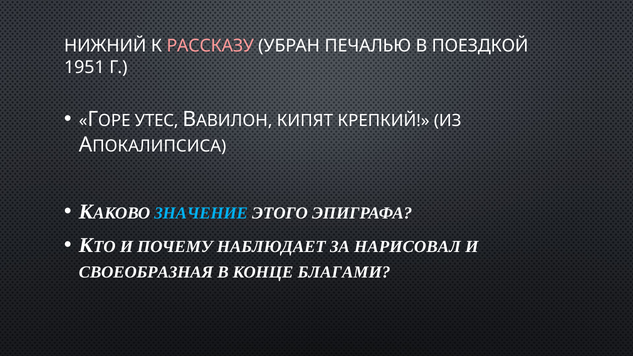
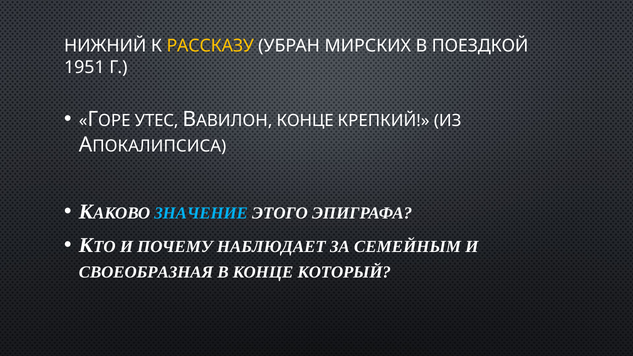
РАССКАЗУ colour: pink -> yellow
ПЕЧАЛЬЮ: ПЕЧАЛЬЮ -> МИРСКИХ
КИПЯТ at (305, 121): КИПЯТ -> КОНЦЕ
НАРИСОВАЛ: НАРИСОВАЛ -> СЕМЕЙНЫМ
БЛАГАМИ: БЛАГАМИ -> КОТОРЫЙ
